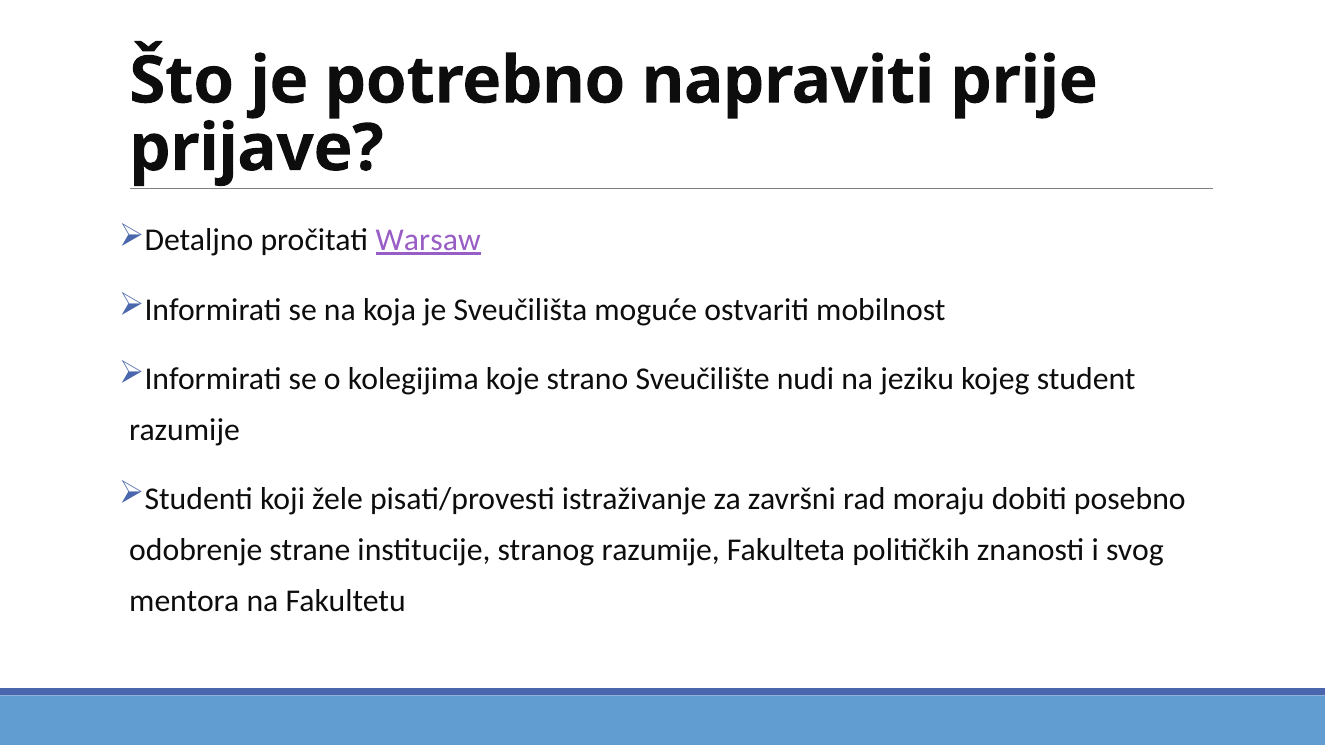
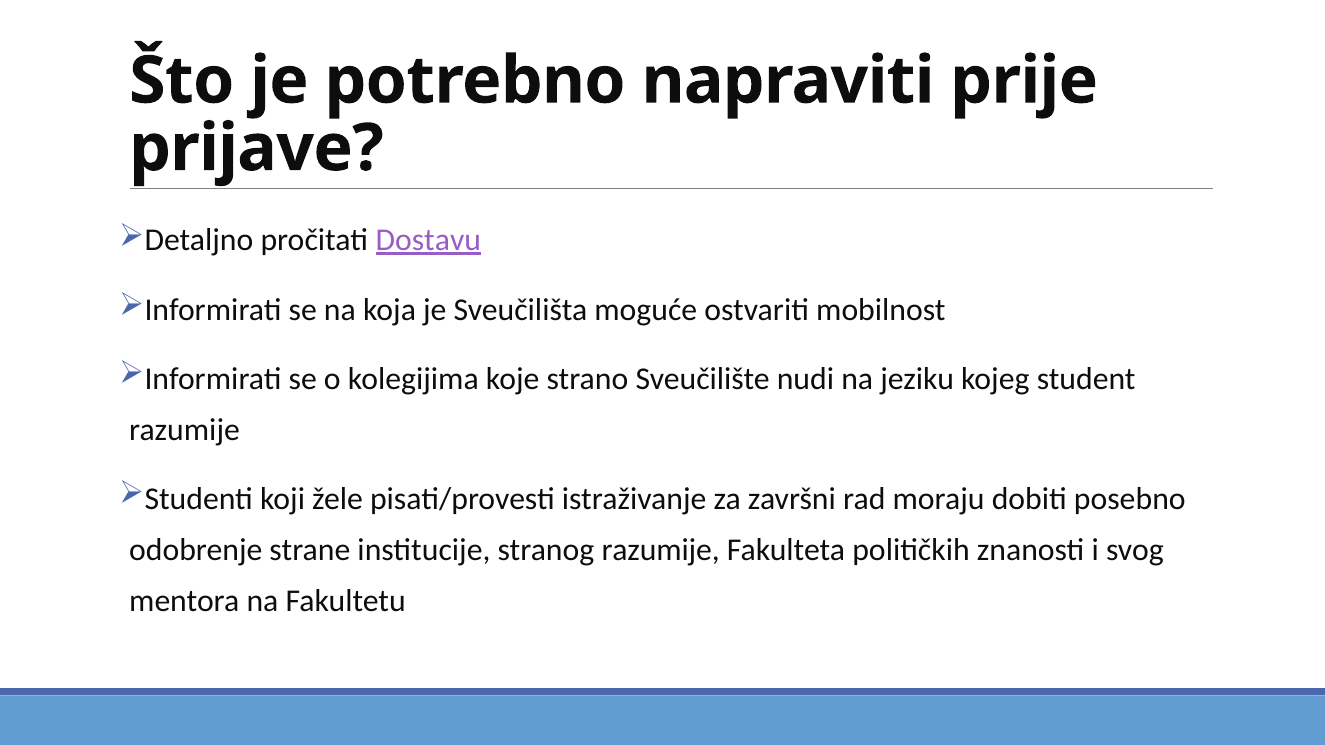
Warsaw: Warsaw -> Dostavu
